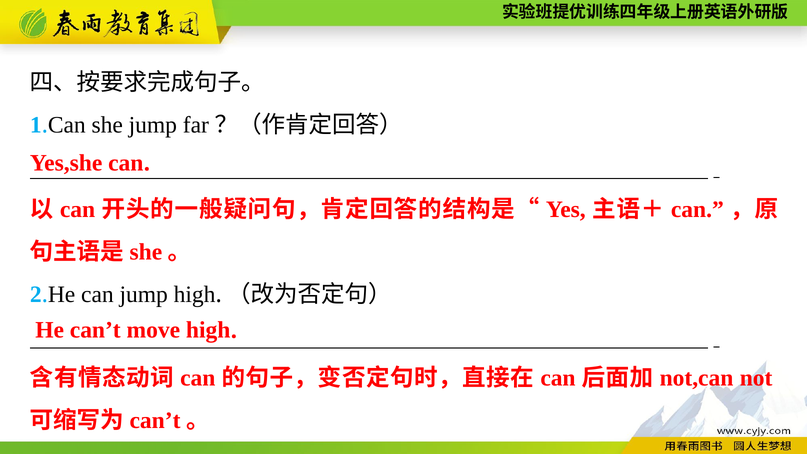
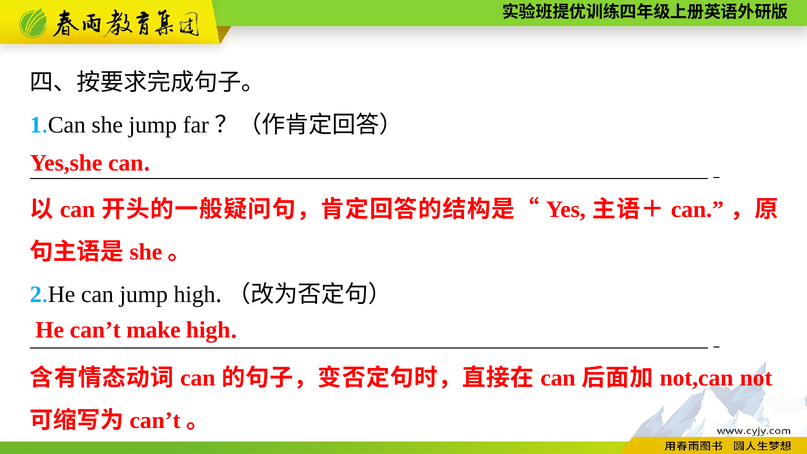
move: move -> make
